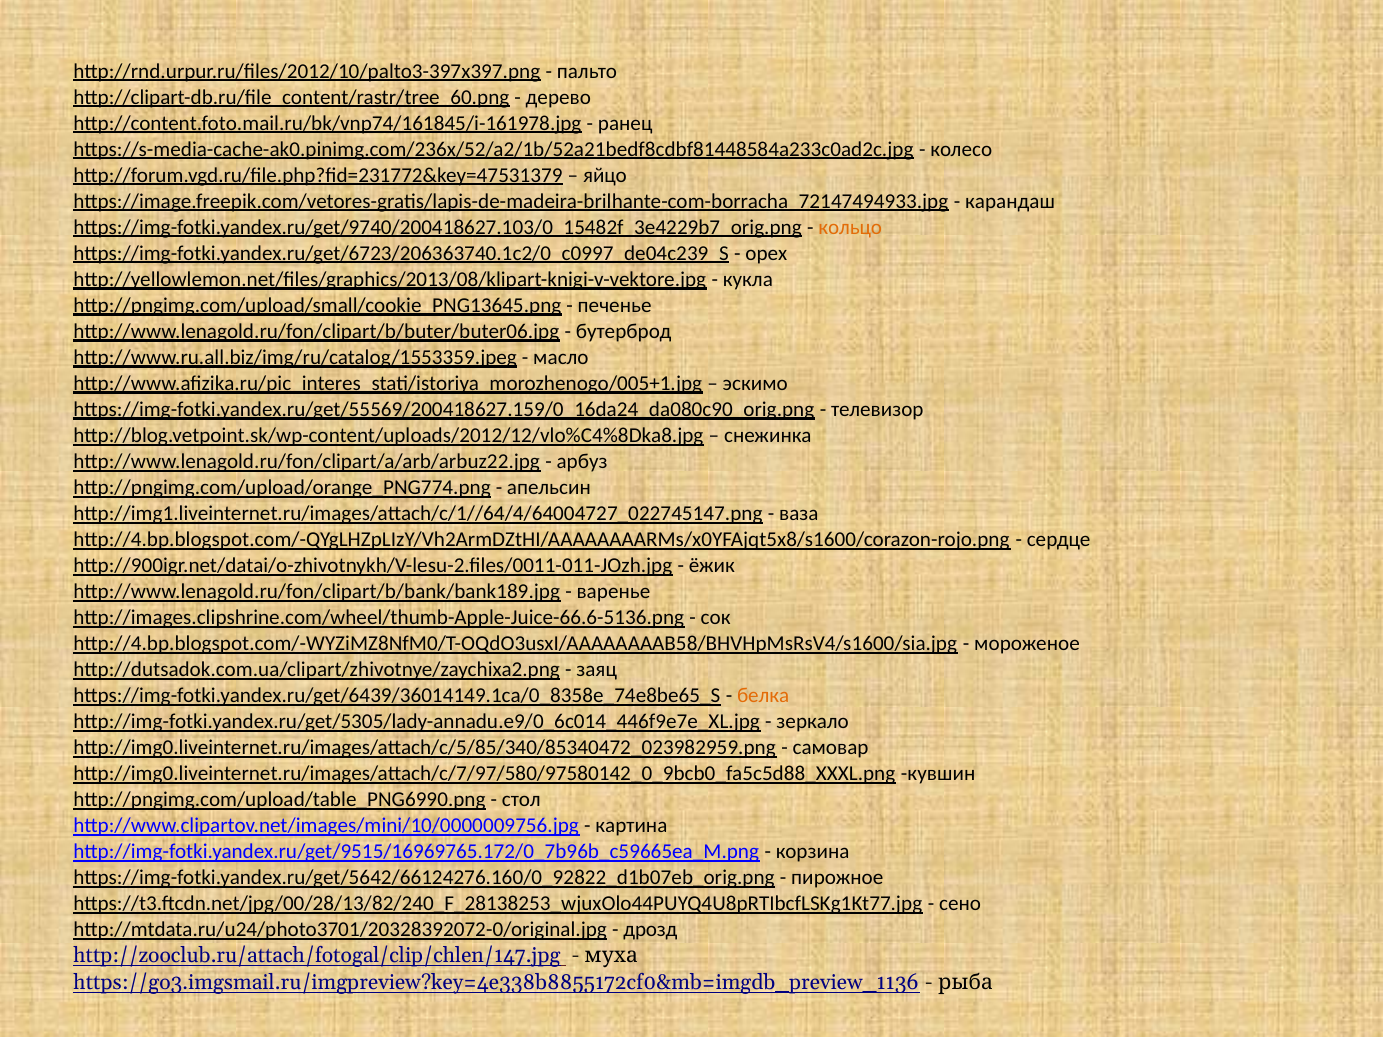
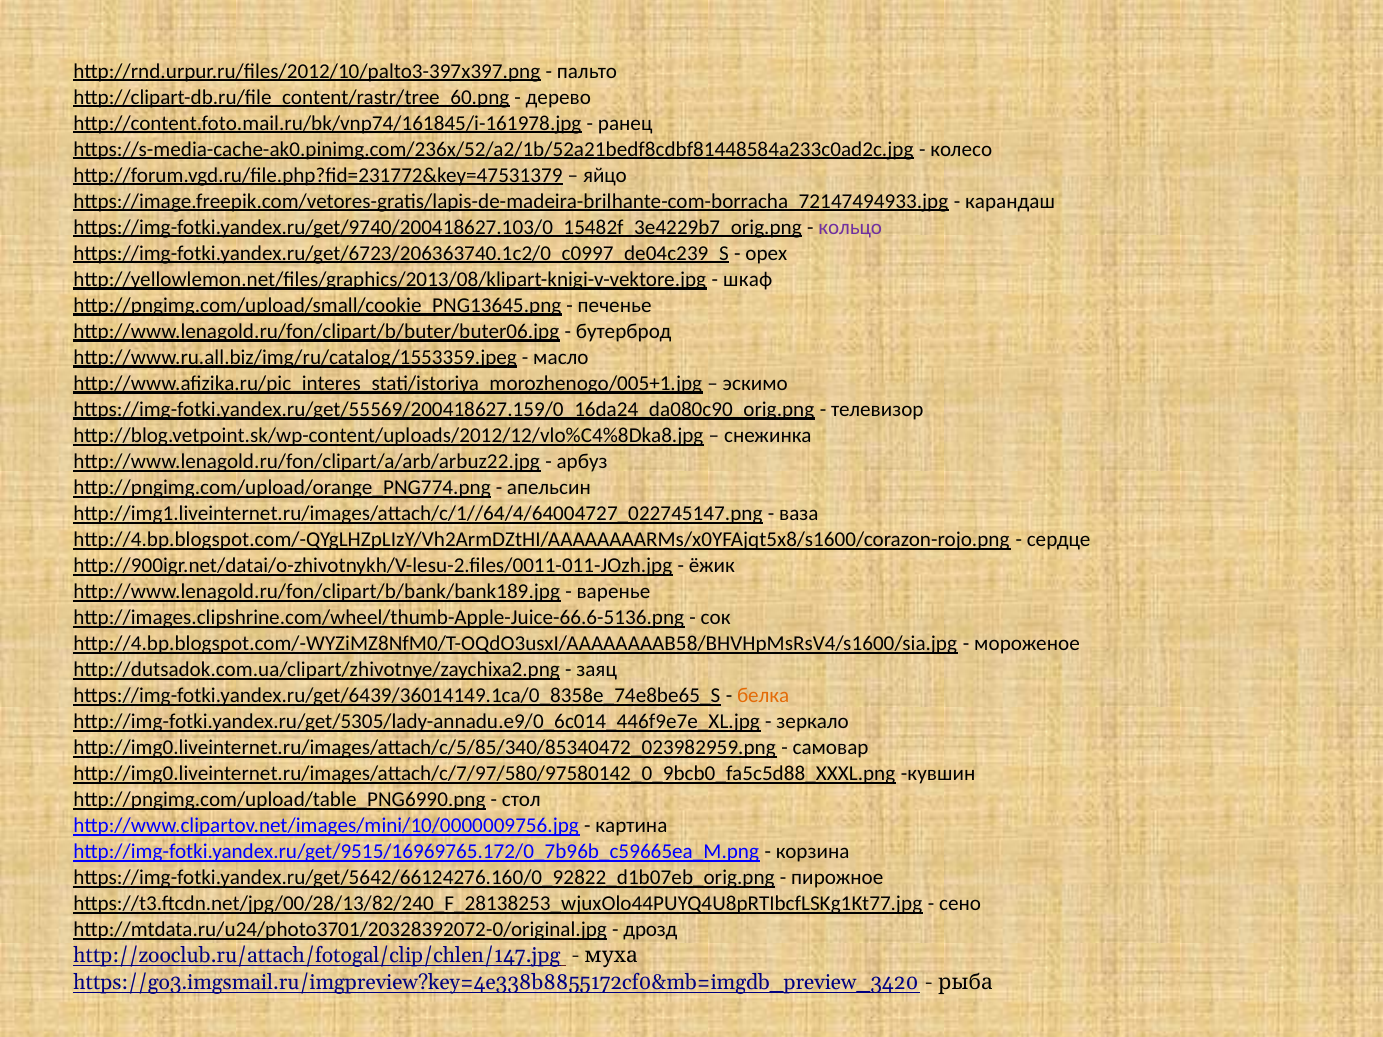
кольцо colour: orange -> purple
кукла: кукла -> шкаф
https://go3.imgsmail.ru/imgpreview?key=4e338b8855172cf0&mb=imgdb_preview_1136: https://go3.imgsmail.ru/imgpreview?key=4e338b8855172cf0&mb=imgdb_preview_1136 -> https://go3.imgsmail.ru/imgpreview?key=4e338b8855172cf0&mb=imgdb_preview_3420
